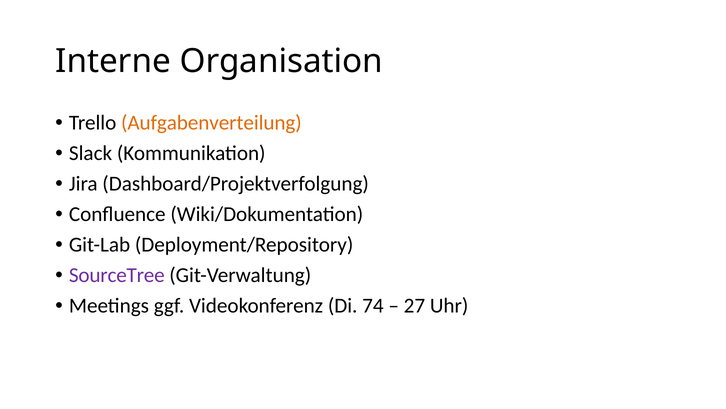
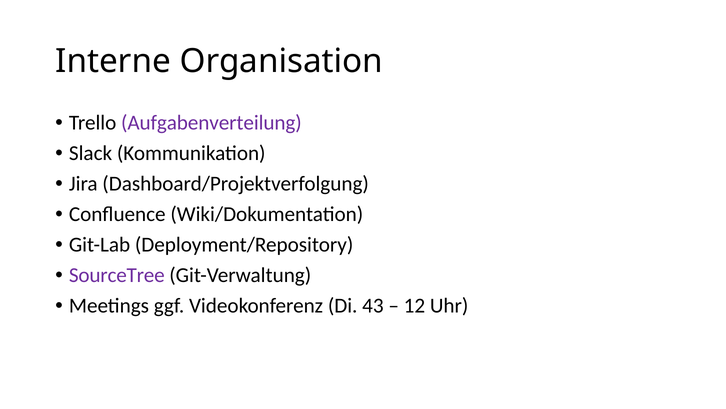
Aufgabenverteilung colour: orange -> purple
74: 74 -> 43
27: 27 -> 12
